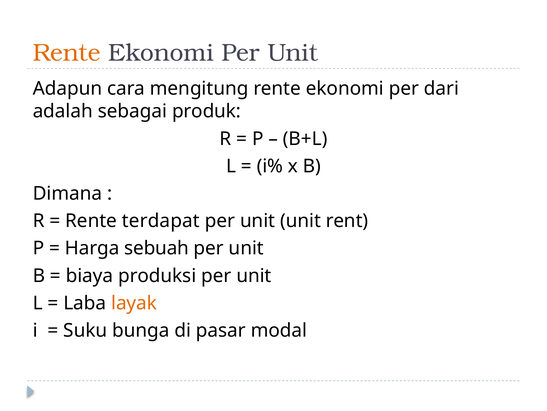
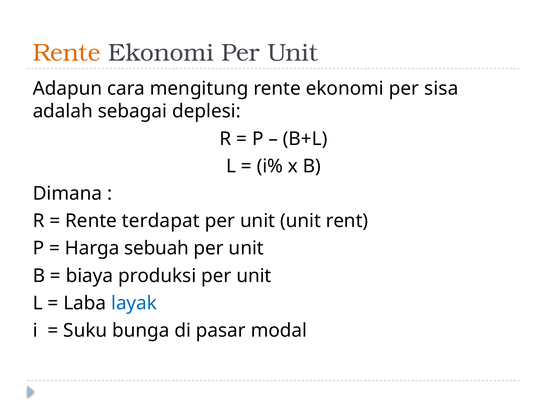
dari: dari -> sisa
produk: produk -> deplesi
layak colour: orange -> blue
